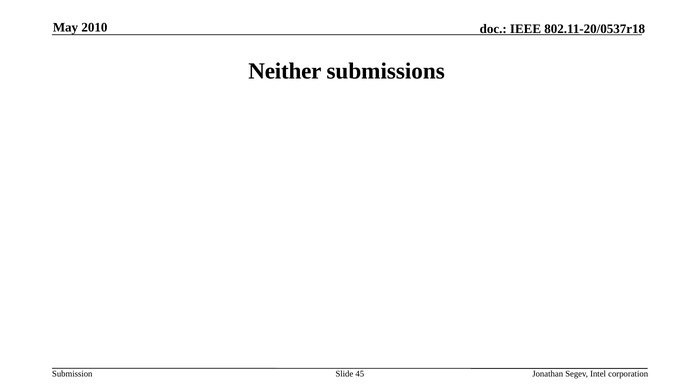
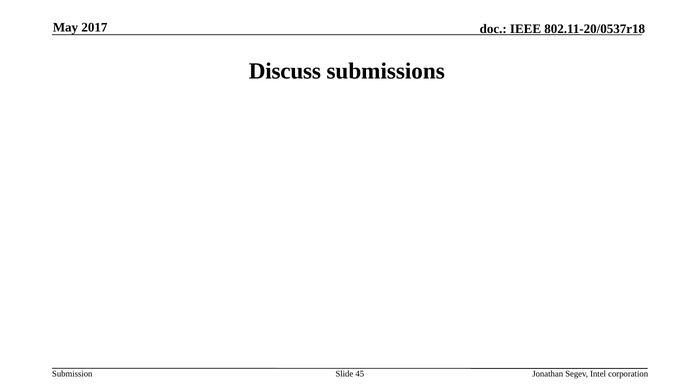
2010: 2010 -> 2017
Neither: Neither -> Discuss
